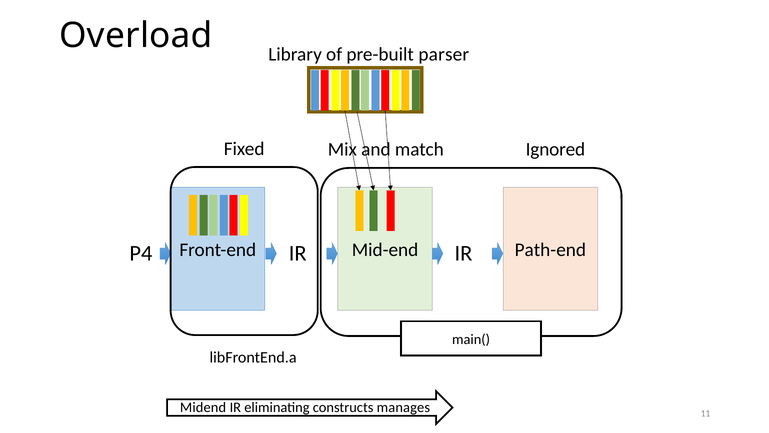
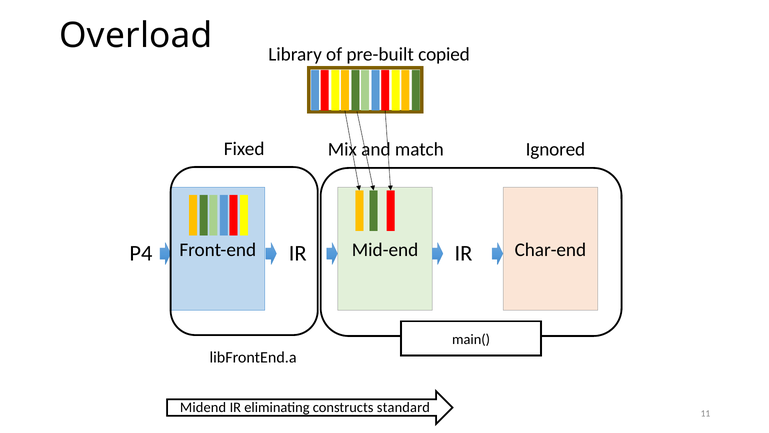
parser: parser -> copied
Path-end: Path-end -> Char-end
manages: manages -> standard
